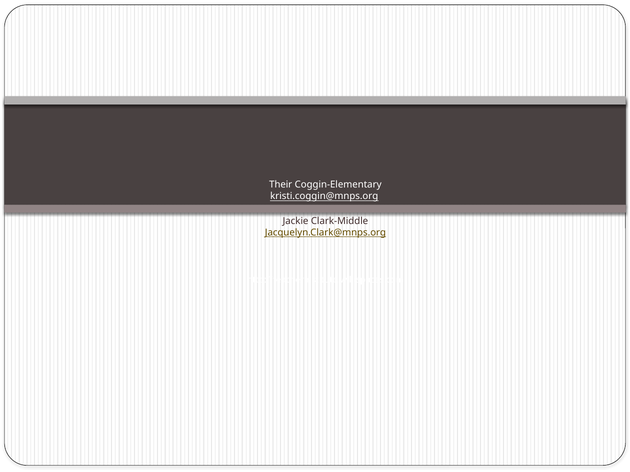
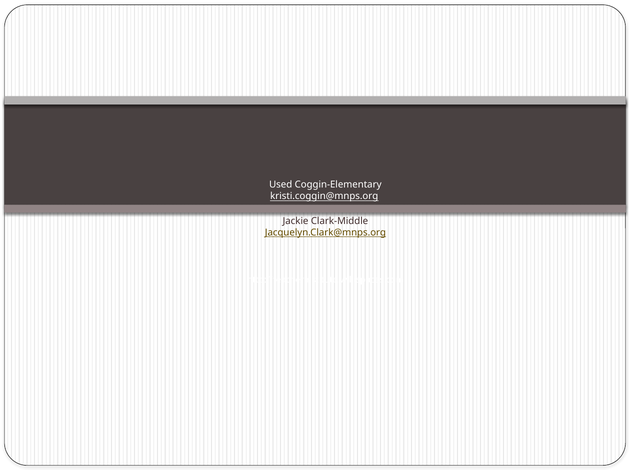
Their: Their -> Used
